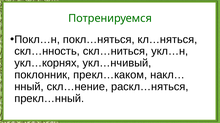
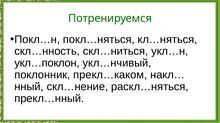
укл…корнях: укл…корнях -> укл…поклон
